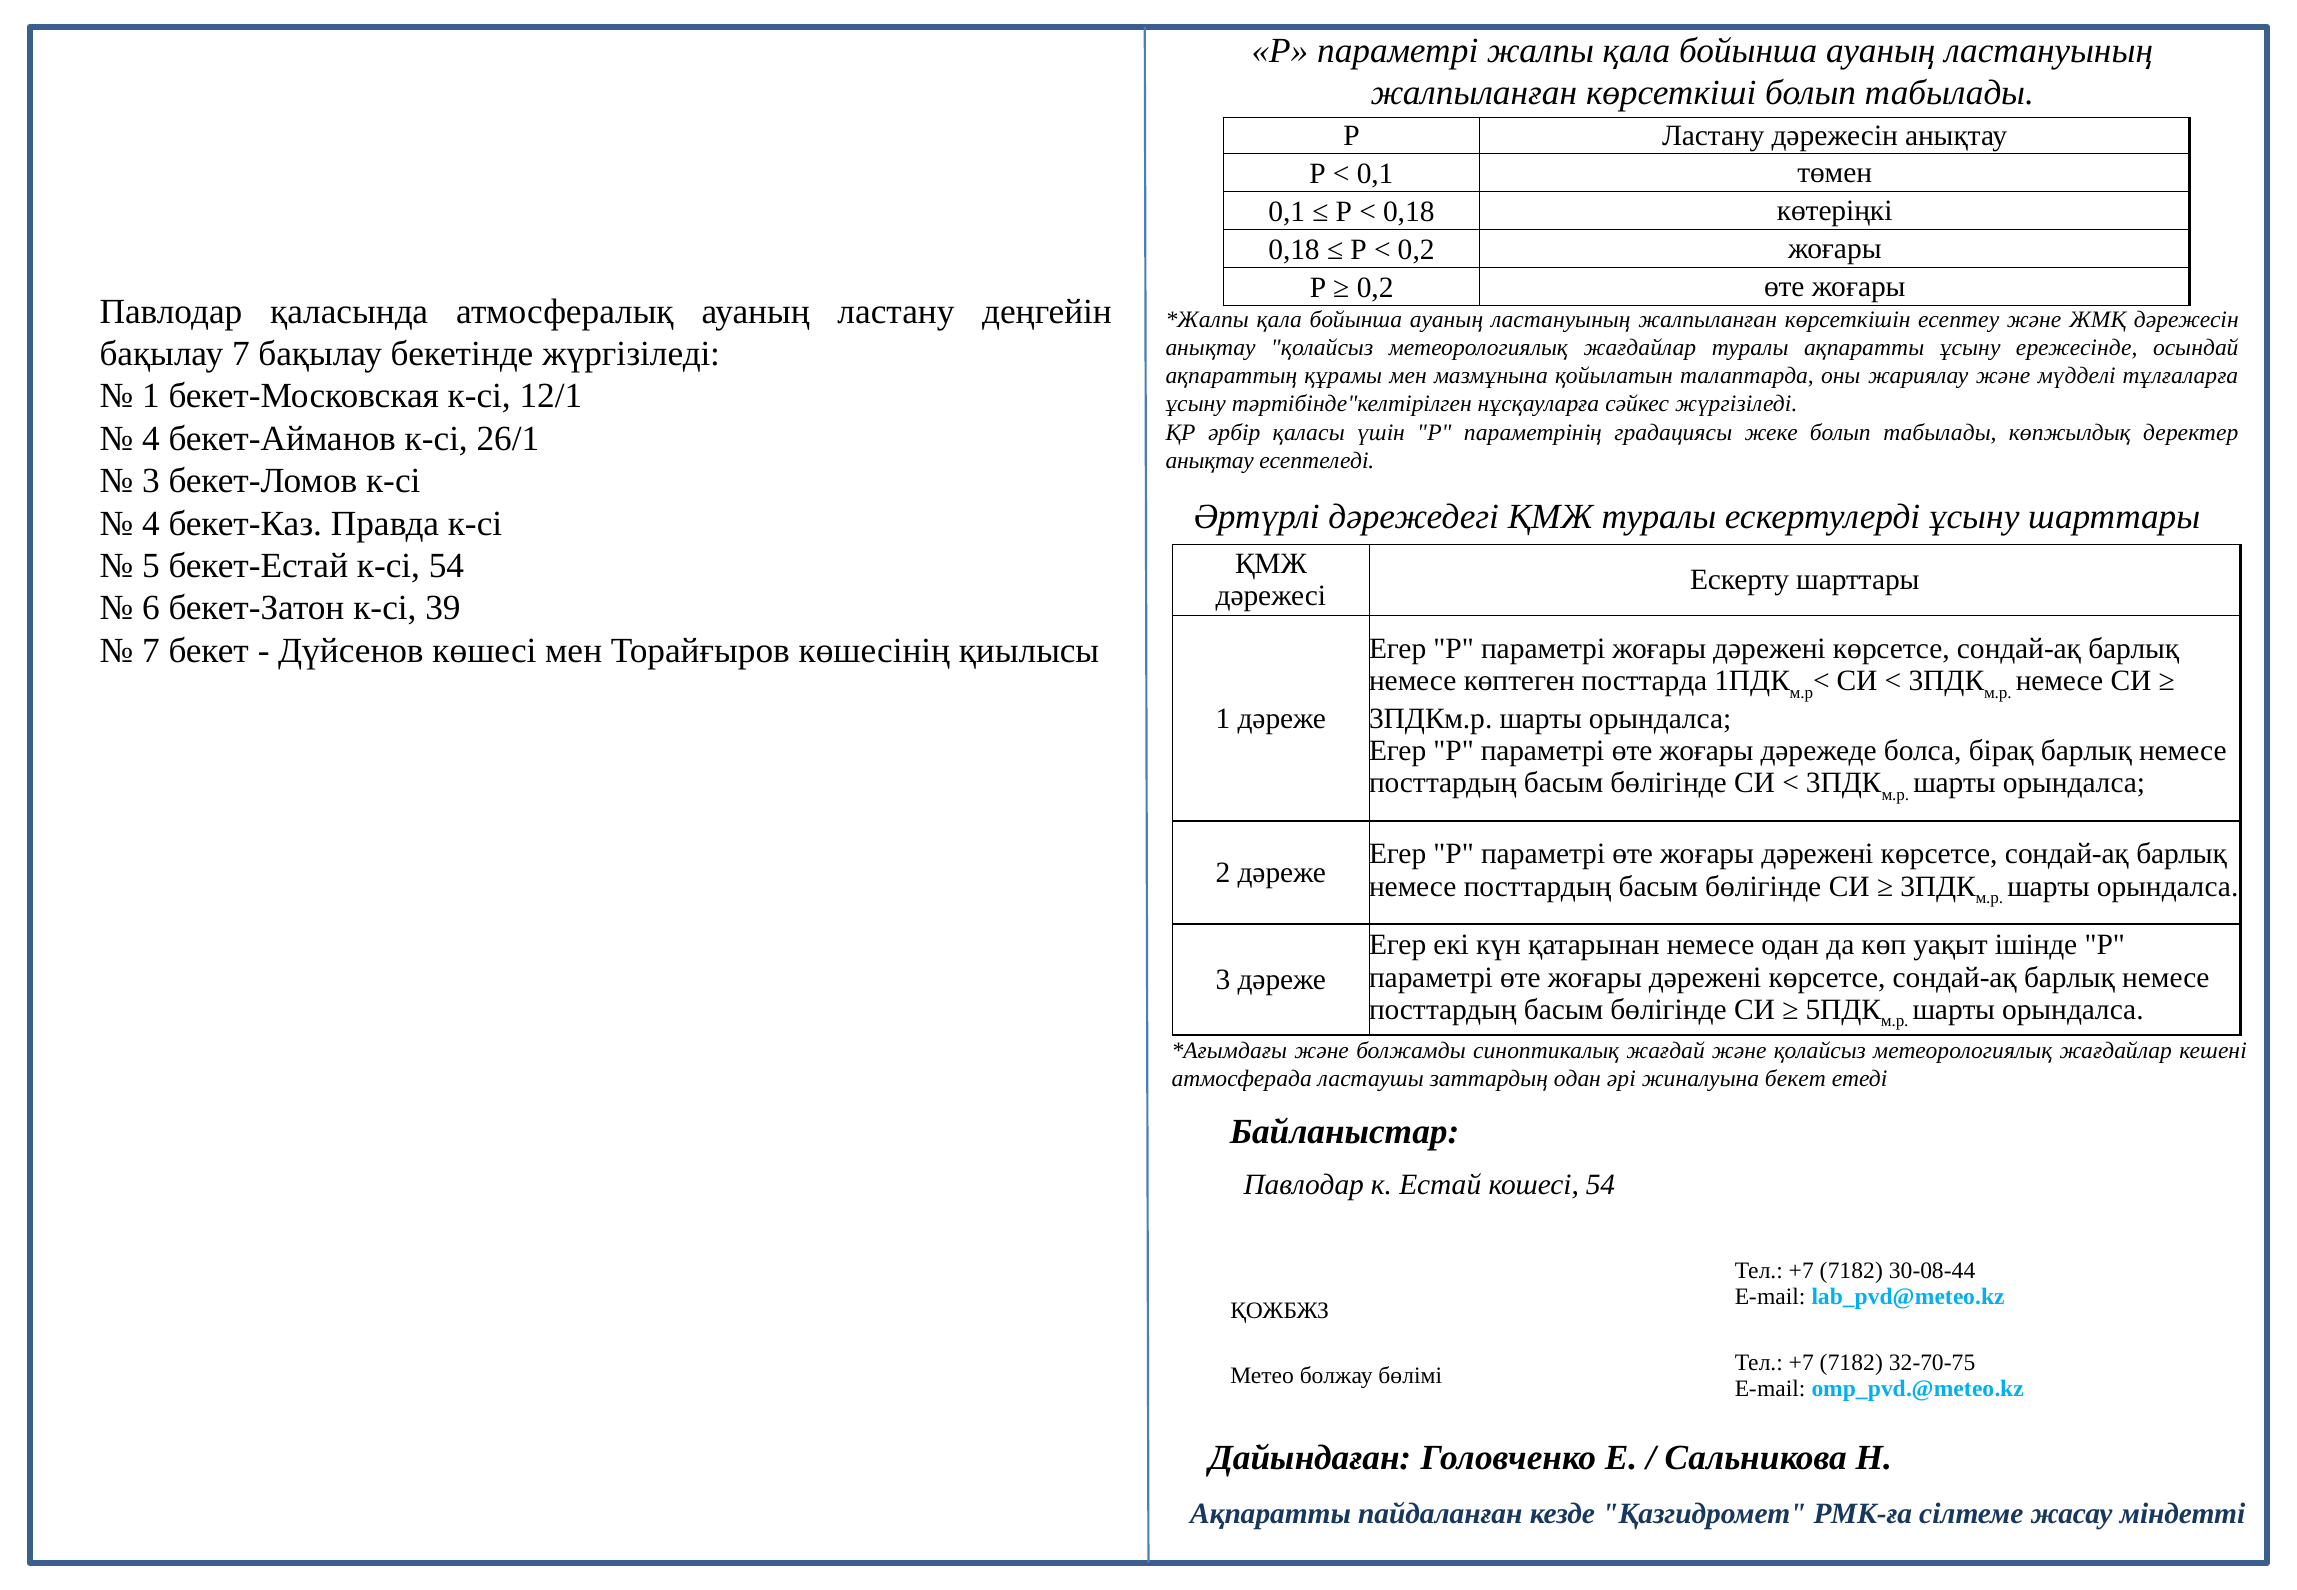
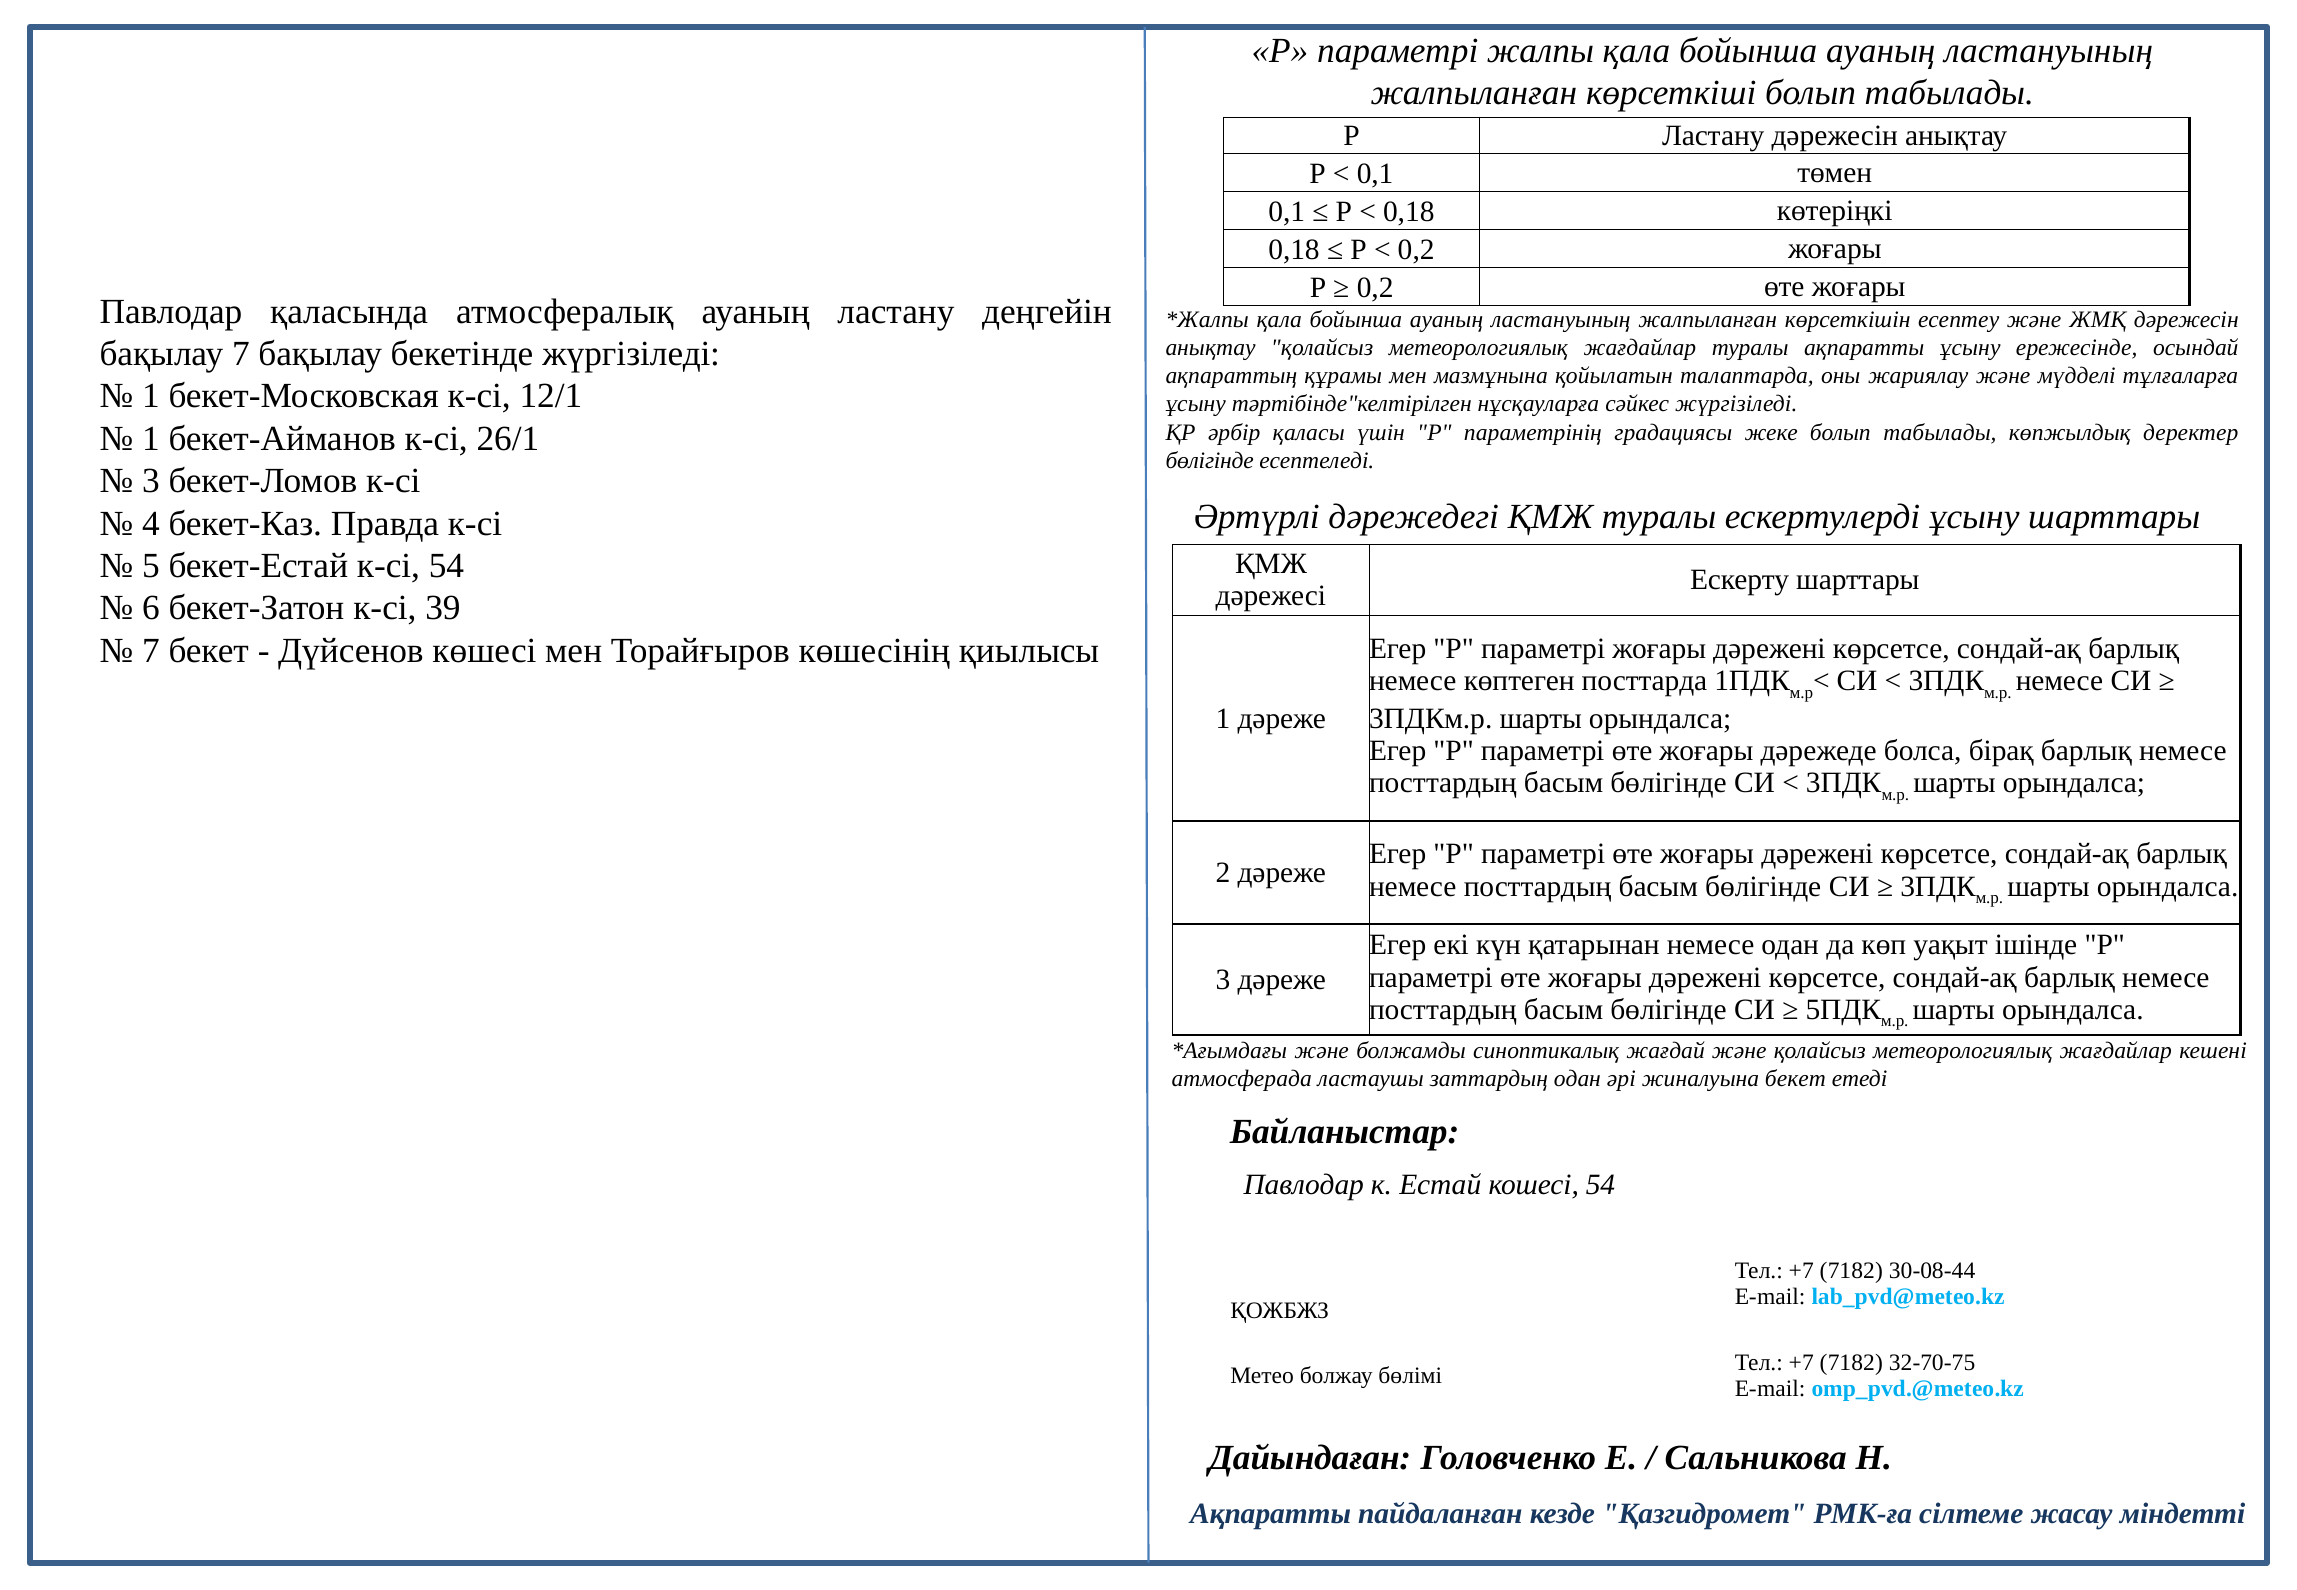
4 at (151, 439): 4 -> 1
анықтау at (1210, 461): анықтау -> бөлігінде
